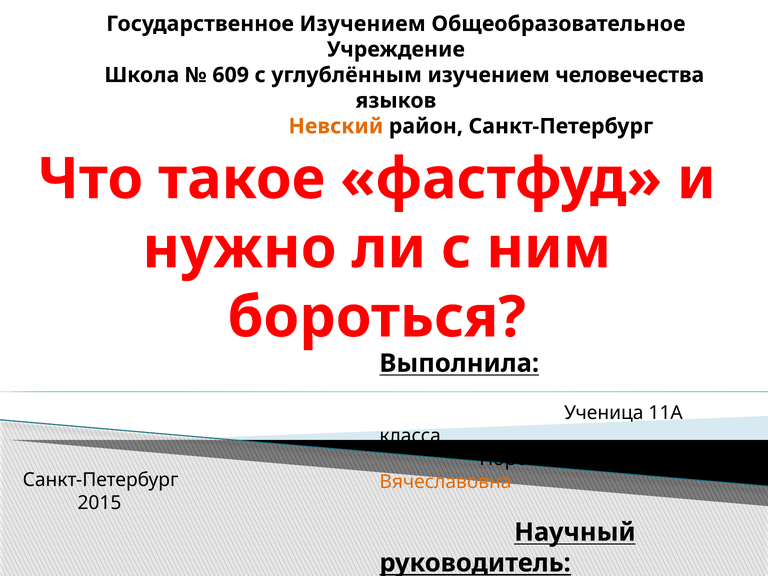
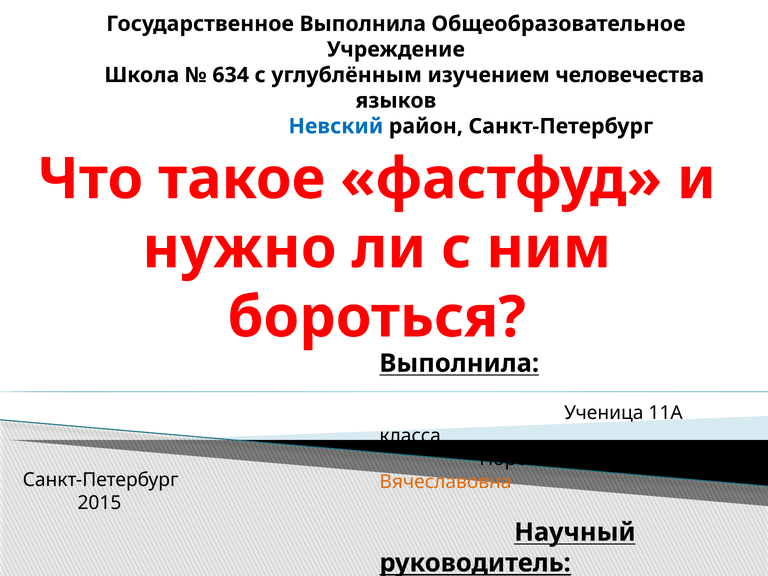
Государственное Изучением: Изучением -> Выполнила
609: 609 -> 634
Невский colour: orange -> blue
